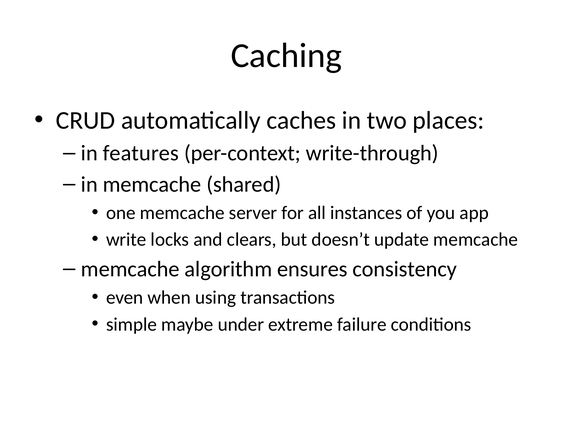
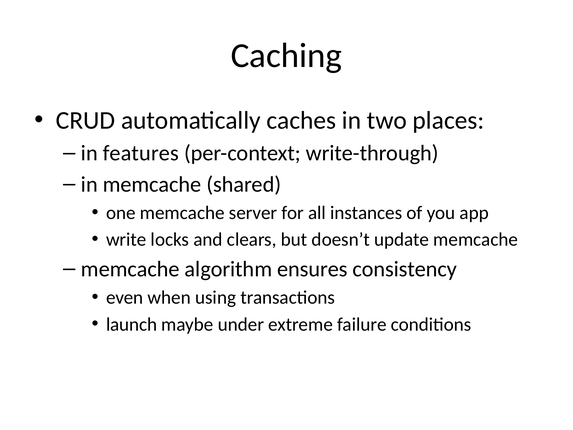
simple: simple -> launch
